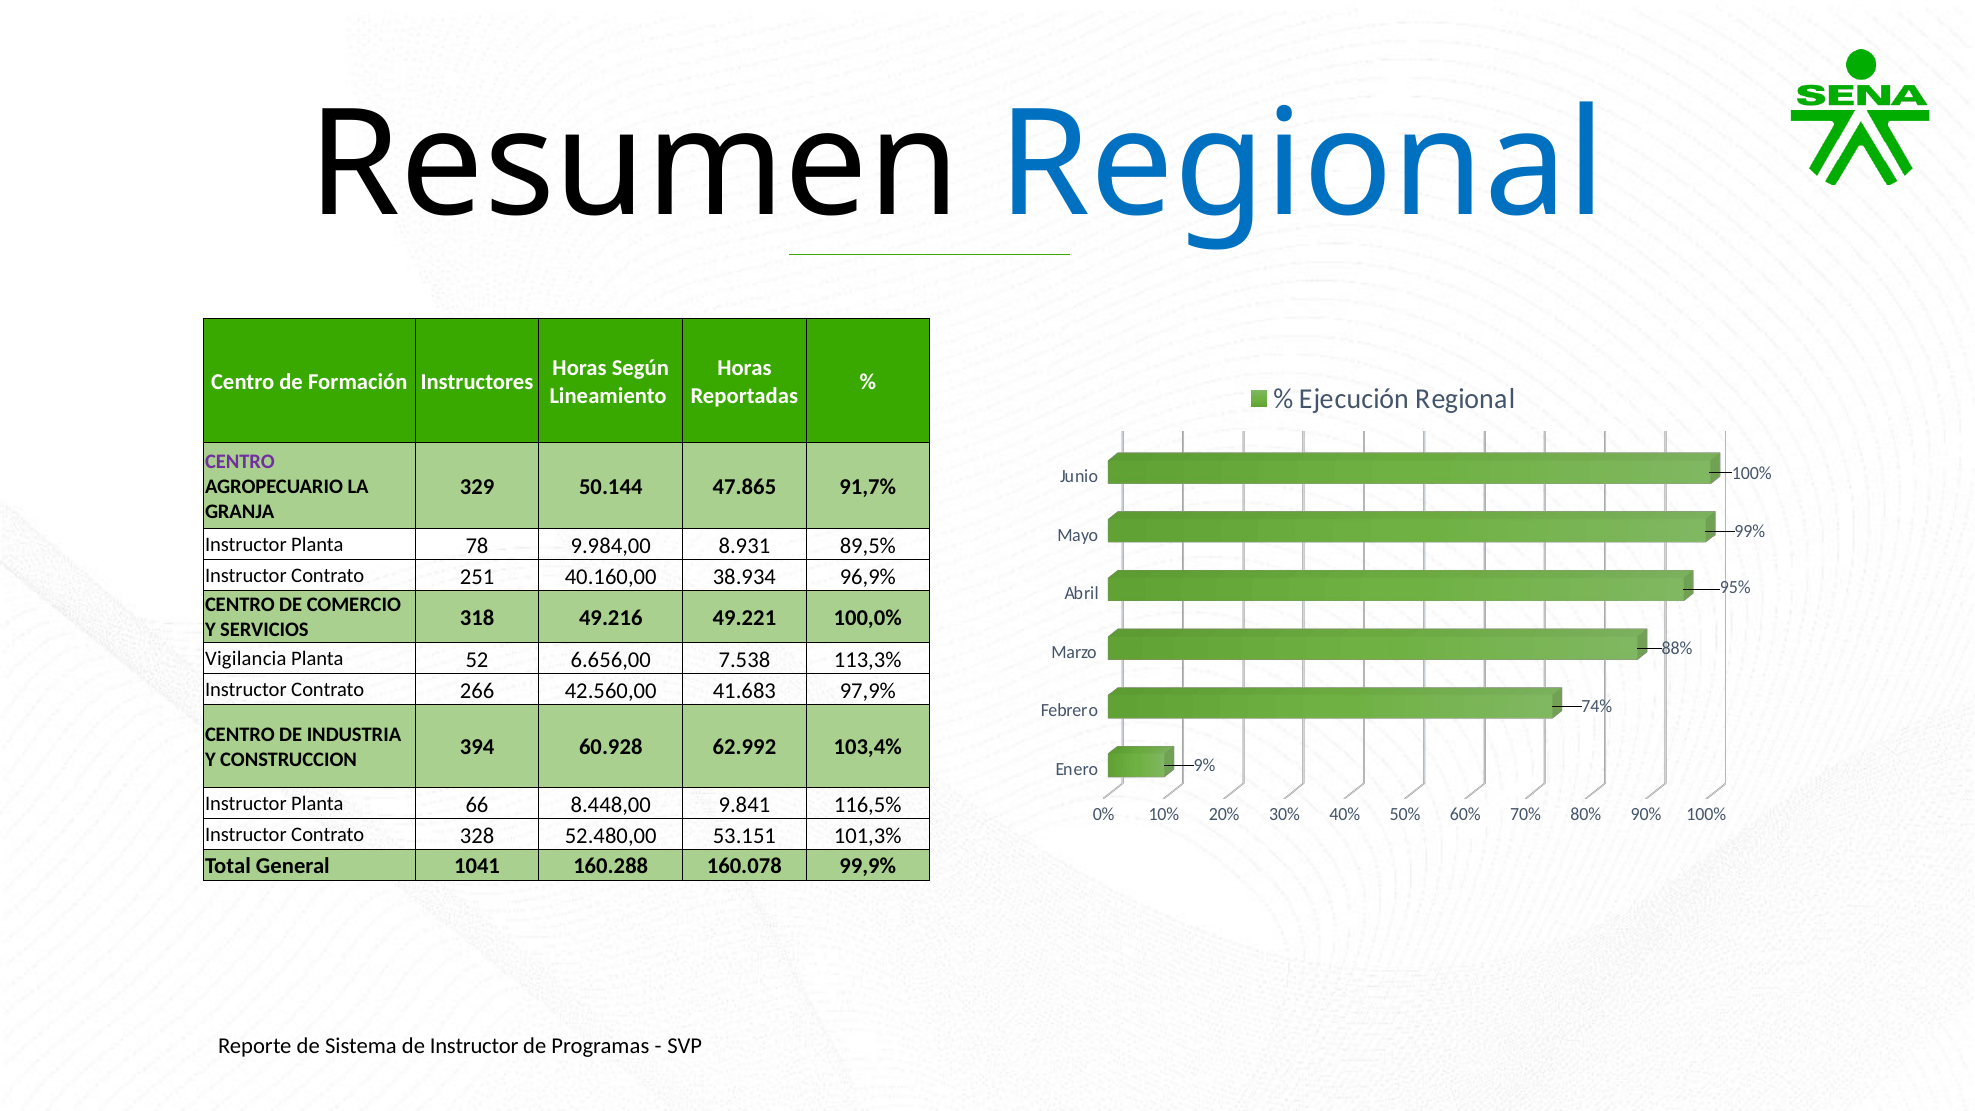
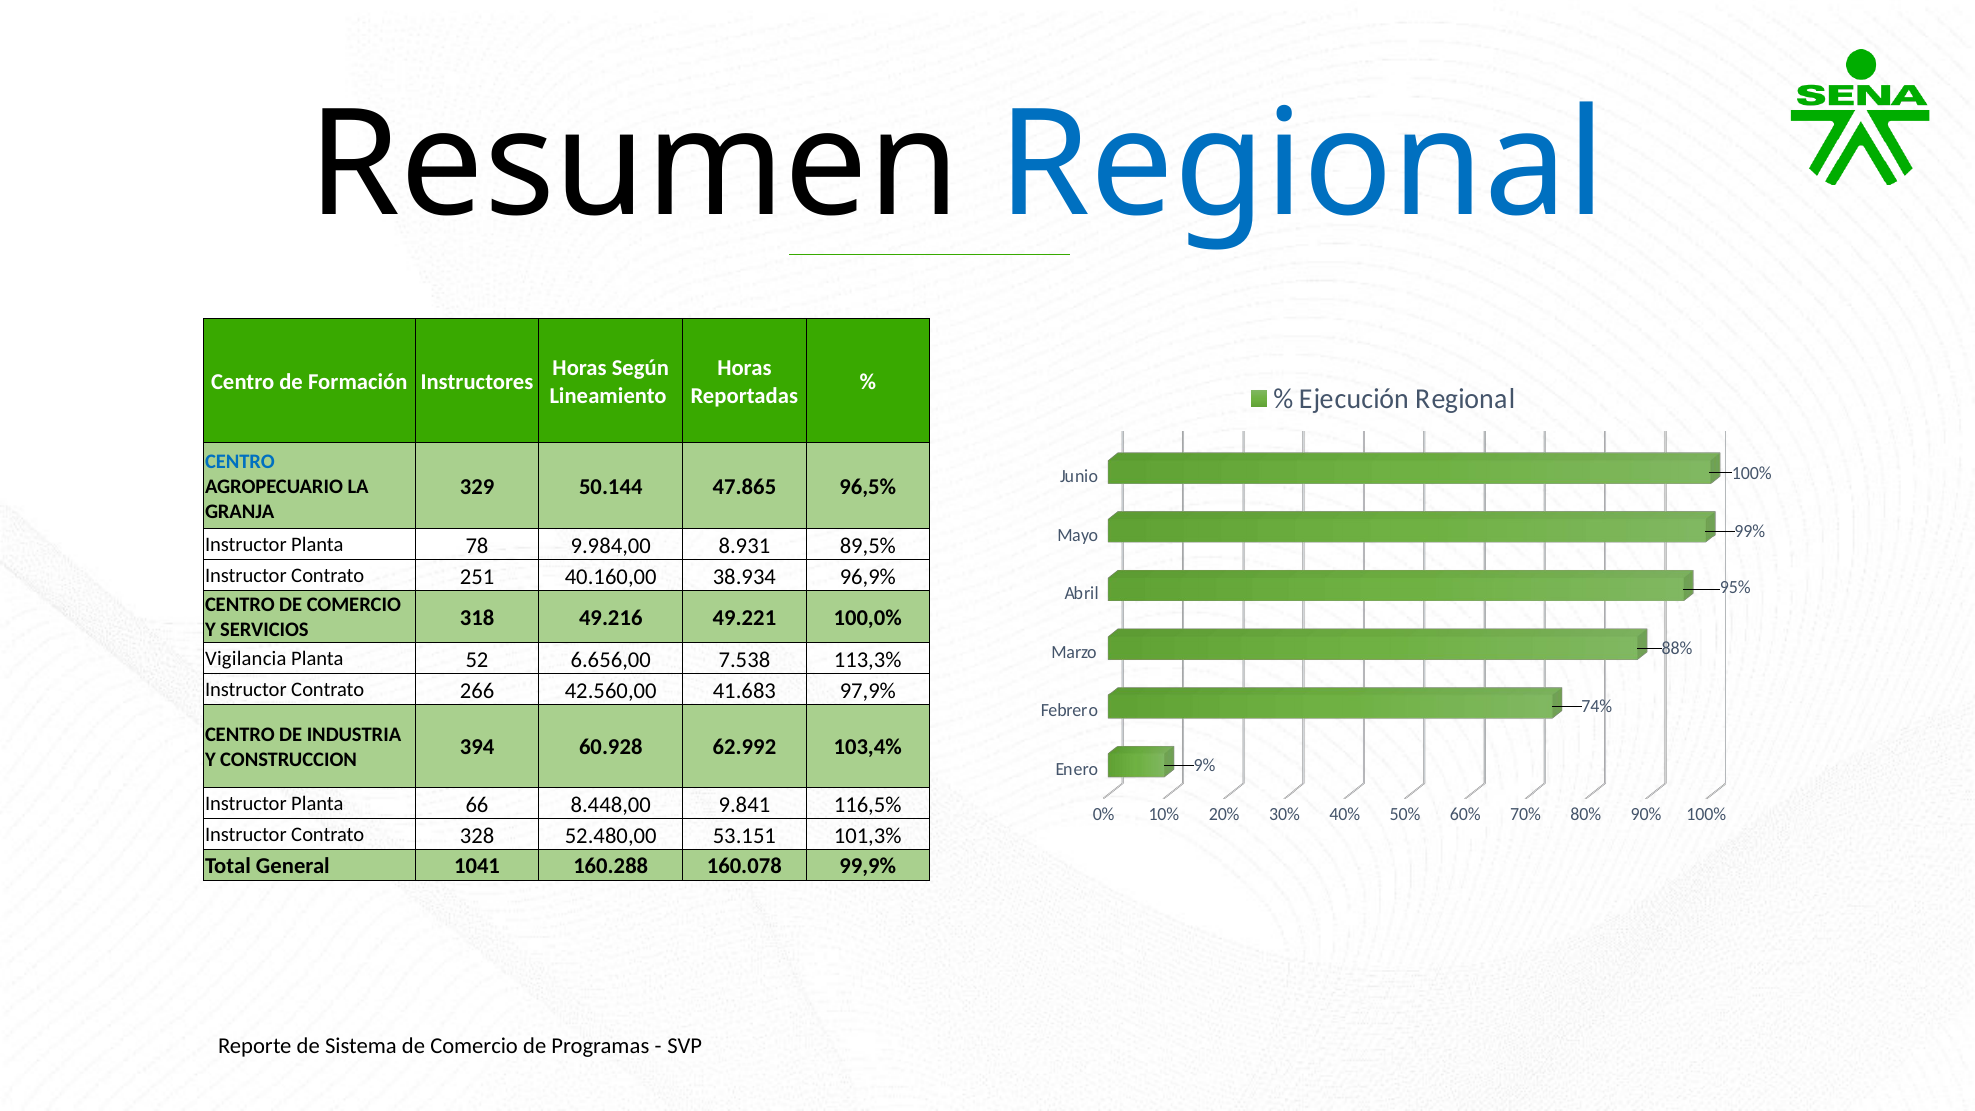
CENTRO at (240, 461) colour: purple -> blue
91,7%: 91,7% -> 96,5%
Sistema de Instructor: Instructor -> Comercio
